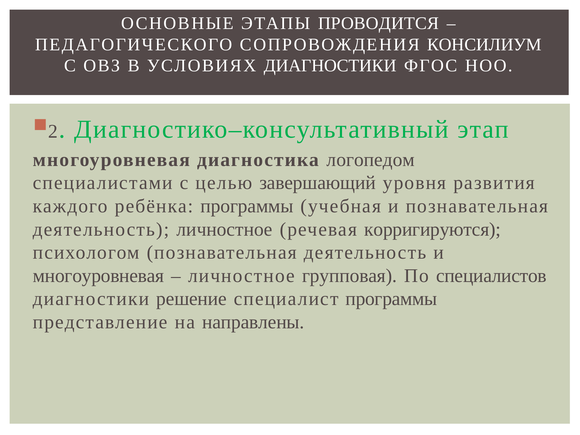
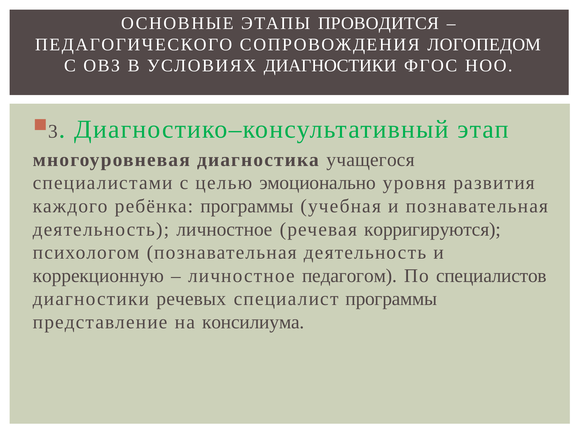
КОНСИЛИУМ: КОНСИЛИУМ -> ЛОГОПЕДОМ
2: 2 -> 3
логопедом: логопедом -> учащегося
завершающий: завершающий -> эмоционально
многоуровневая at (98, 276): многоуровневая -> коррекционную
групповая: групповая -> педагогом
решение: решение -> речевых
направлены: направлены -> консилиума
